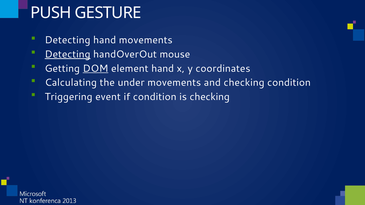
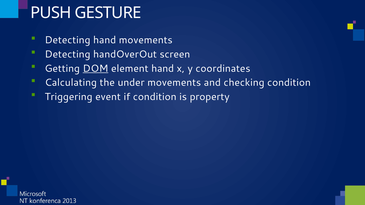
Detecting at (68, 54) underline: present -> none
mouse: mouse -> screen
is checking: checking -> property
